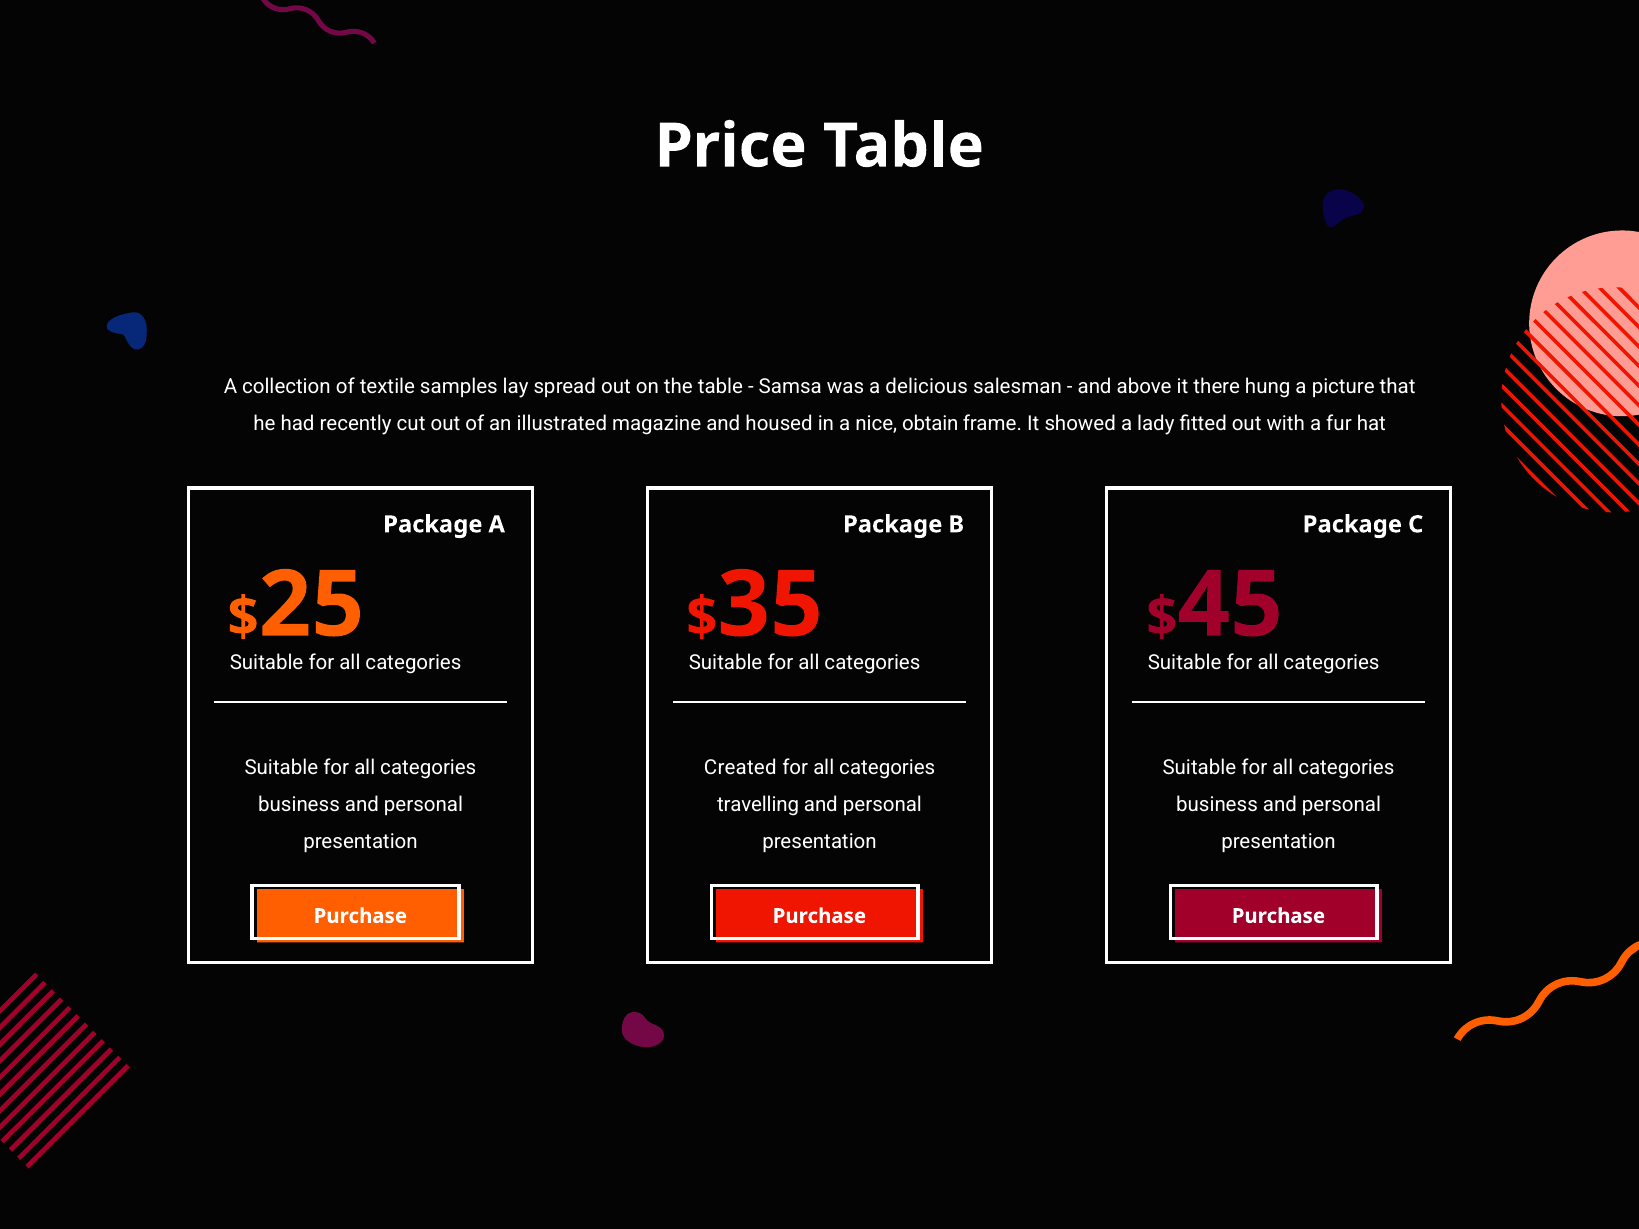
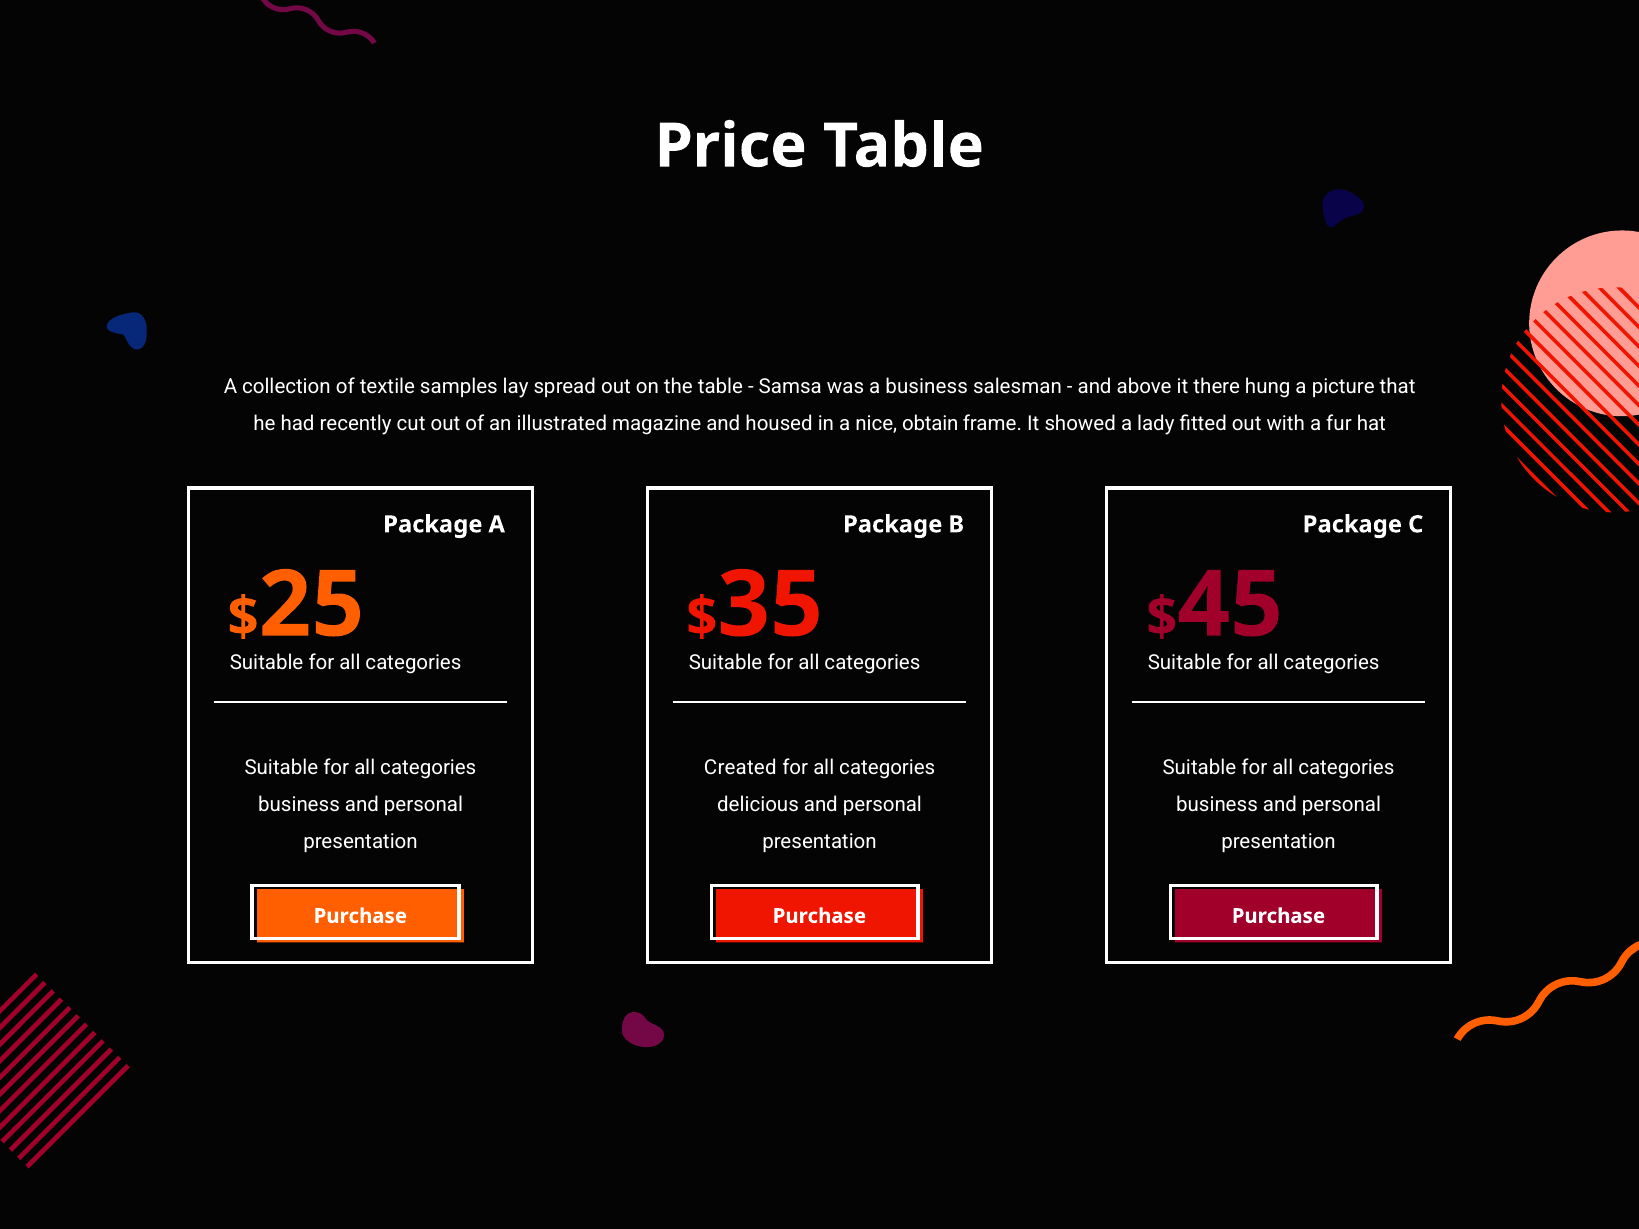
a delicious: delicious -> business
travelling: travelling -> delicious
